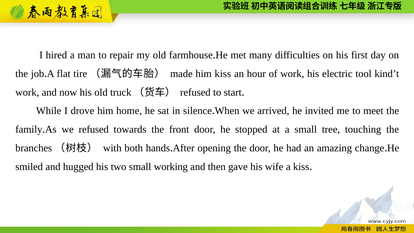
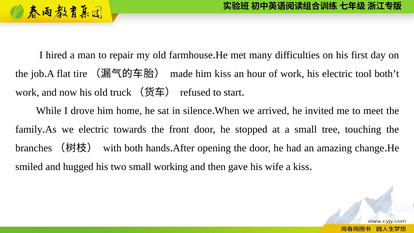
kind’t: kind’t -> both’t
we refused: refused -> electric
